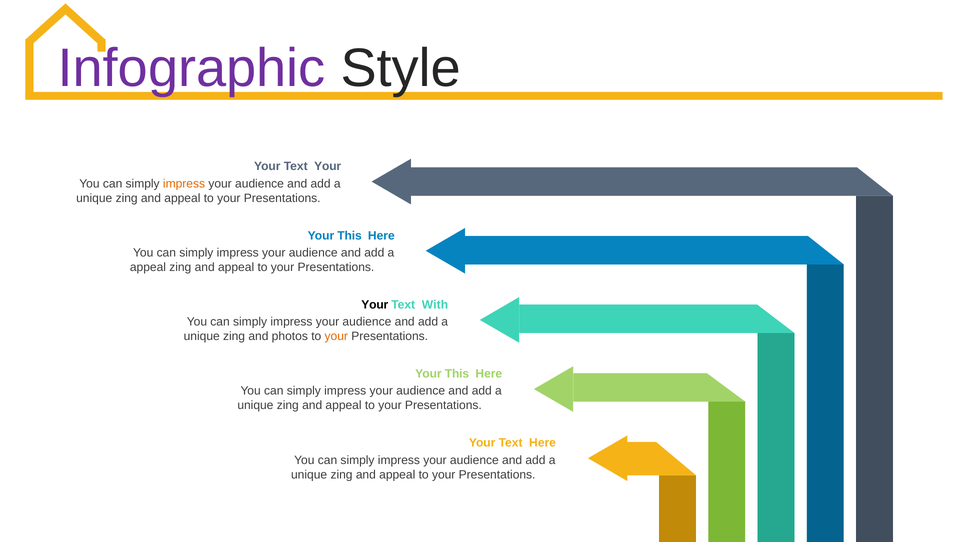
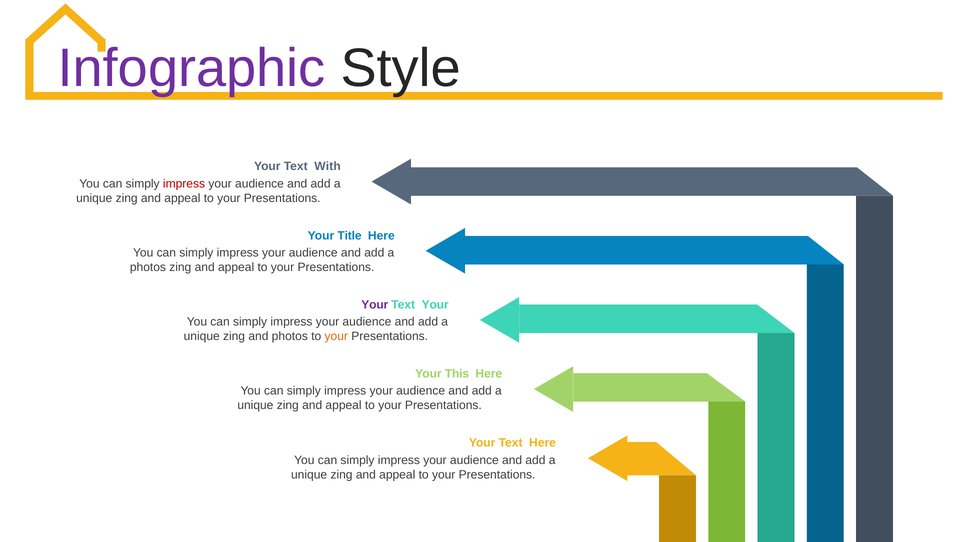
Text Your: Your -> With
impress at (184, 184) colour: orange -> red
This at (350, 235): This -> Title
appeal at (148, 267): appeal -> photos
Your at (375, 305) colour: black -> purple
Text With: With -> Your
